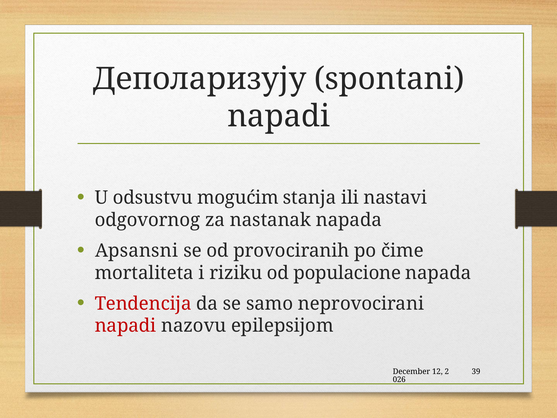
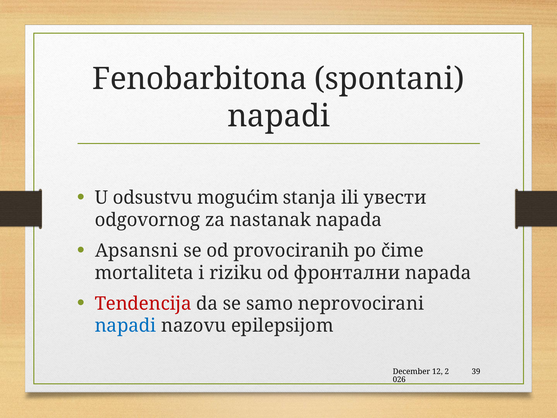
Деполаризују: Деполаризују -> Fenobarbitona
nastavi: nastavi -> увести
populacione: populacione -> фронтални
napadi at (125, 326) colour: red -> blue
